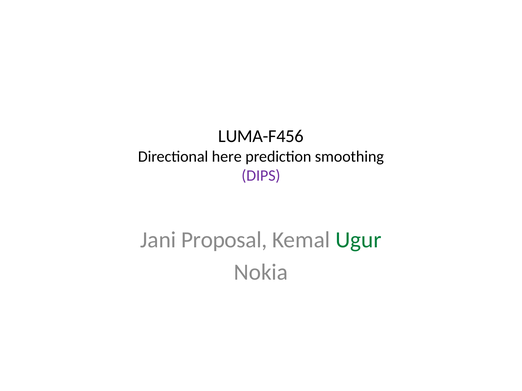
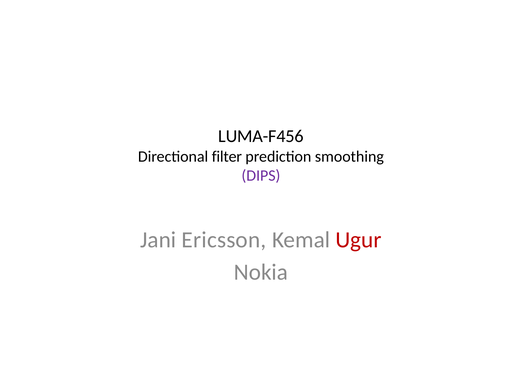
here: here -> filter
Proposal: Proposal -> Ericsson
Ugur colour: green -> red
